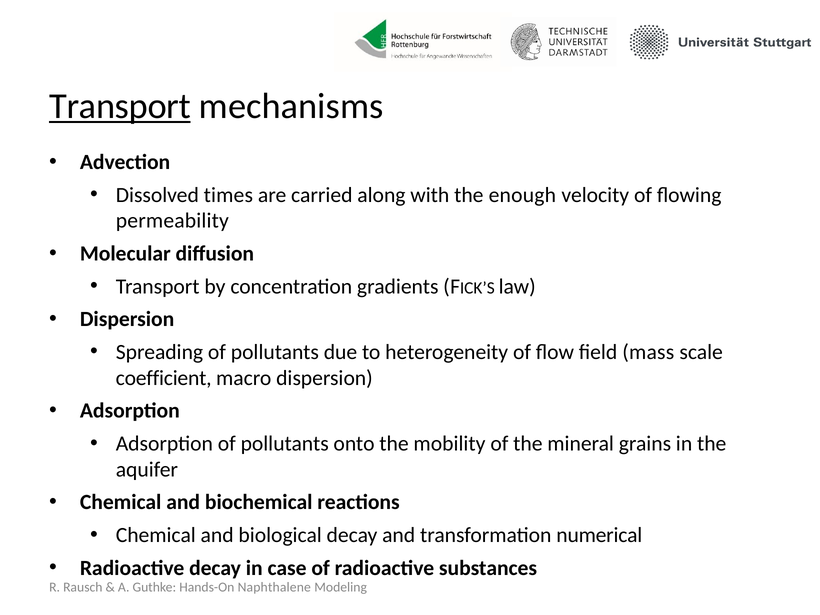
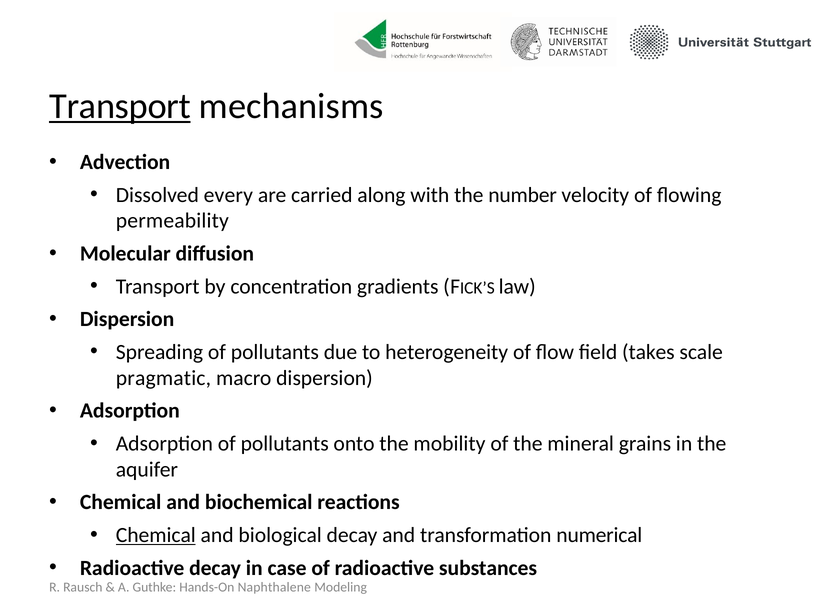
times: times -> every
enough: enough -> number
mass: mass -> takes
coefficient: coefficient -> pragmatic
Chemical at (156, 535) underline: none -> present
